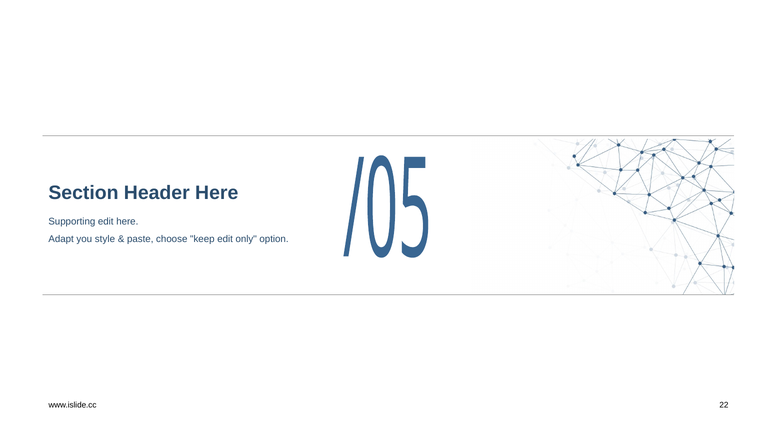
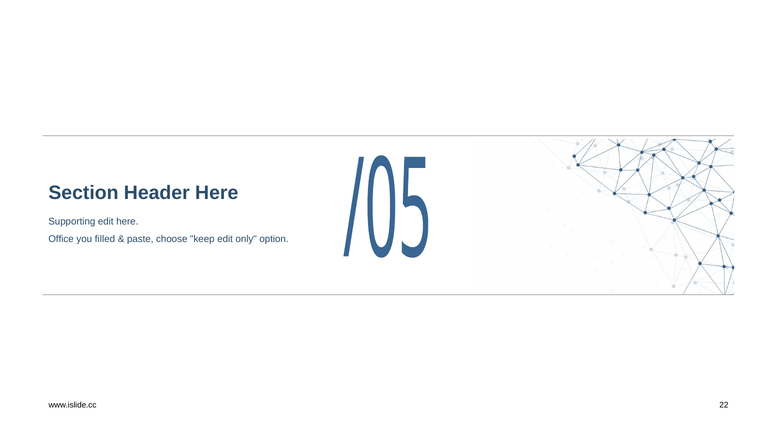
Adapt: Adapt -> Office
style: style -> filled
